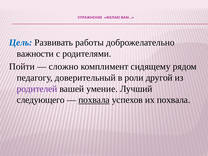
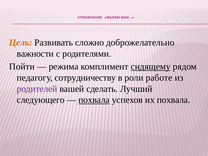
Цель colour: blue -> orange
работы: работы -> сложно
сложно: сложно -> режима
сидящему underline: none -> present
доверительный: доверительный -> сотрудничеству
другой: другой -> работе
умение: умение -> сделать
